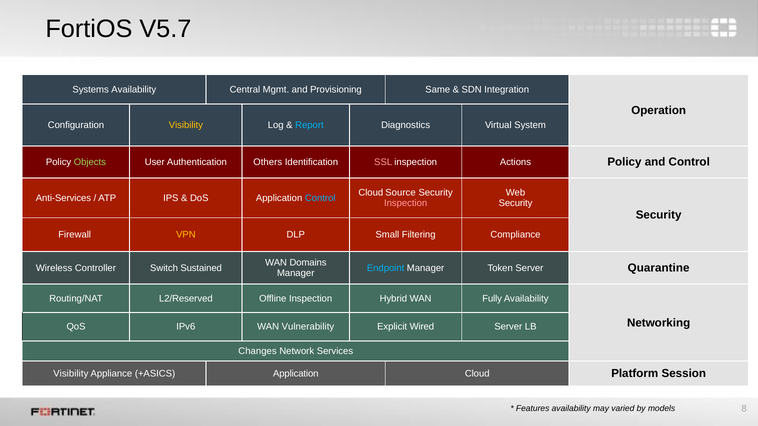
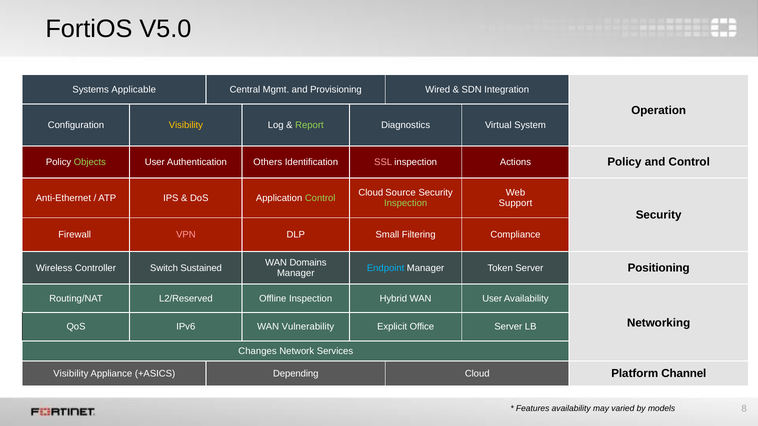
V5.7: V5.7 -> V5.0
Systems Availability: Availability -> Applicable
Same: Same -> Wired
Report colour: light blue -> light green
Anti-Services: Anti-Services -> Anti-Ethernet
Control at (320, 198) colour: light blue -> light green
Inspection at (406, 203) colour: pink -> light green
Security at (516, 203): Security -> Support
VPN colour: yellow -> pink
Quarantine: Quarantine -> Positioning
WAN Fully: Fully -> User
Wired: Wired -> Office
+ASICS Application: Application -> Depending
Session: Session -> Channel
